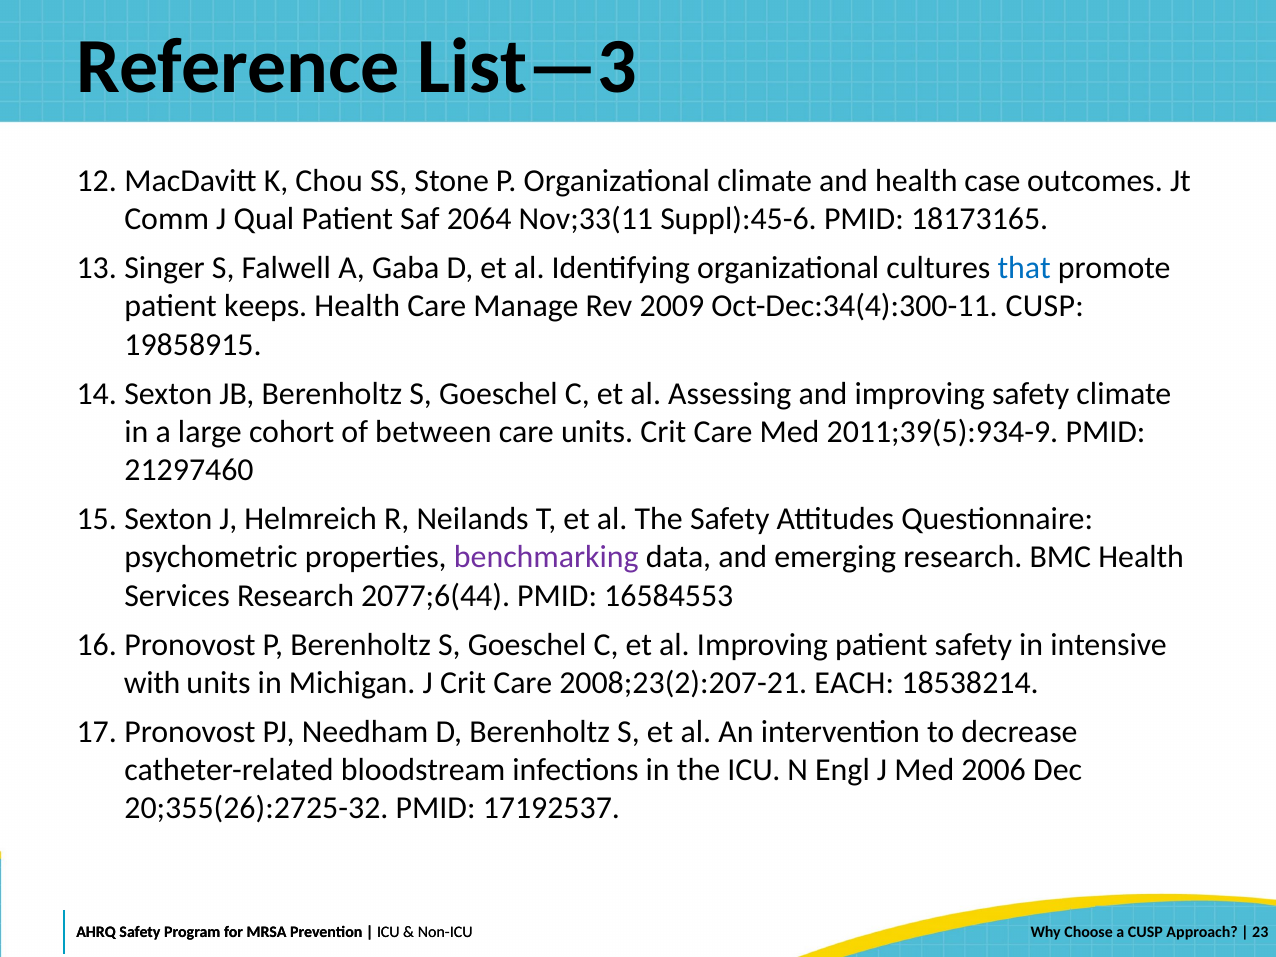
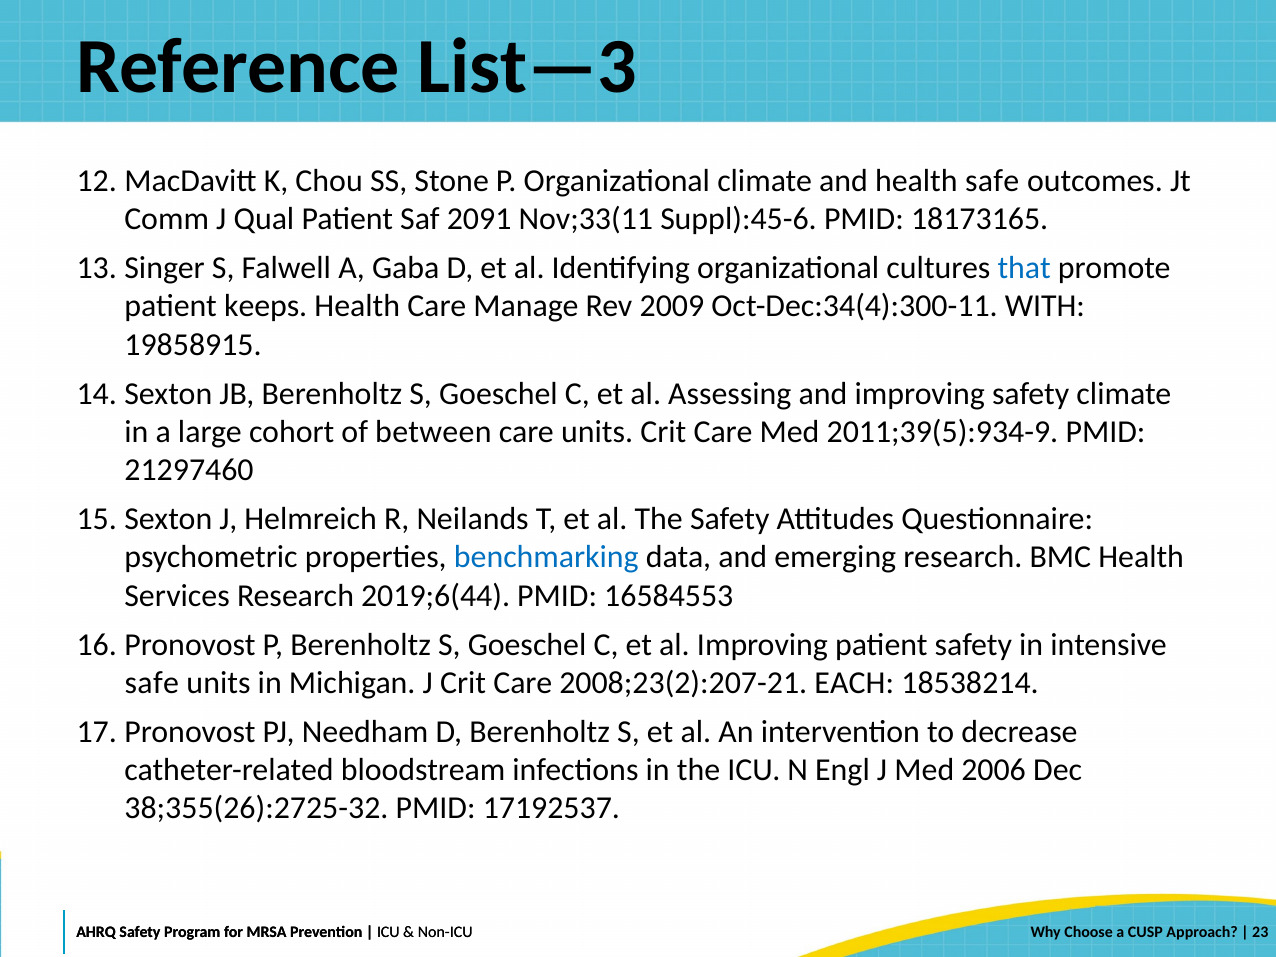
health case: case -> safe
2064: 2064 -> 2091
Oct-Dec:34(4):300-11 CUSP: CUSP -> WITH
benchmarking colour: purple -> blue
2077;6(44: 2077;6(44 -> 2019;6(44
with at (152, 683): with -> safe
20;355(26):2725-32: 20;355(26):2725-32 -> 38;355(26):2725-32
